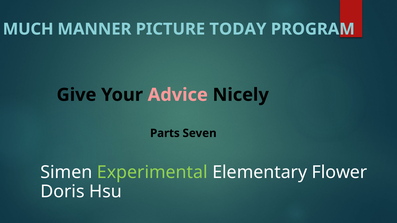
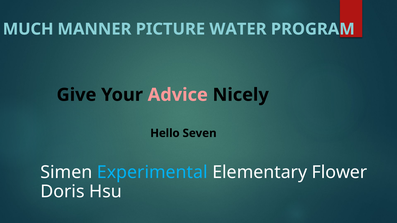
TODAY: TODAY -> WATER
Parts: Parts -> Hello
Experimental colour: light green -> light blue
